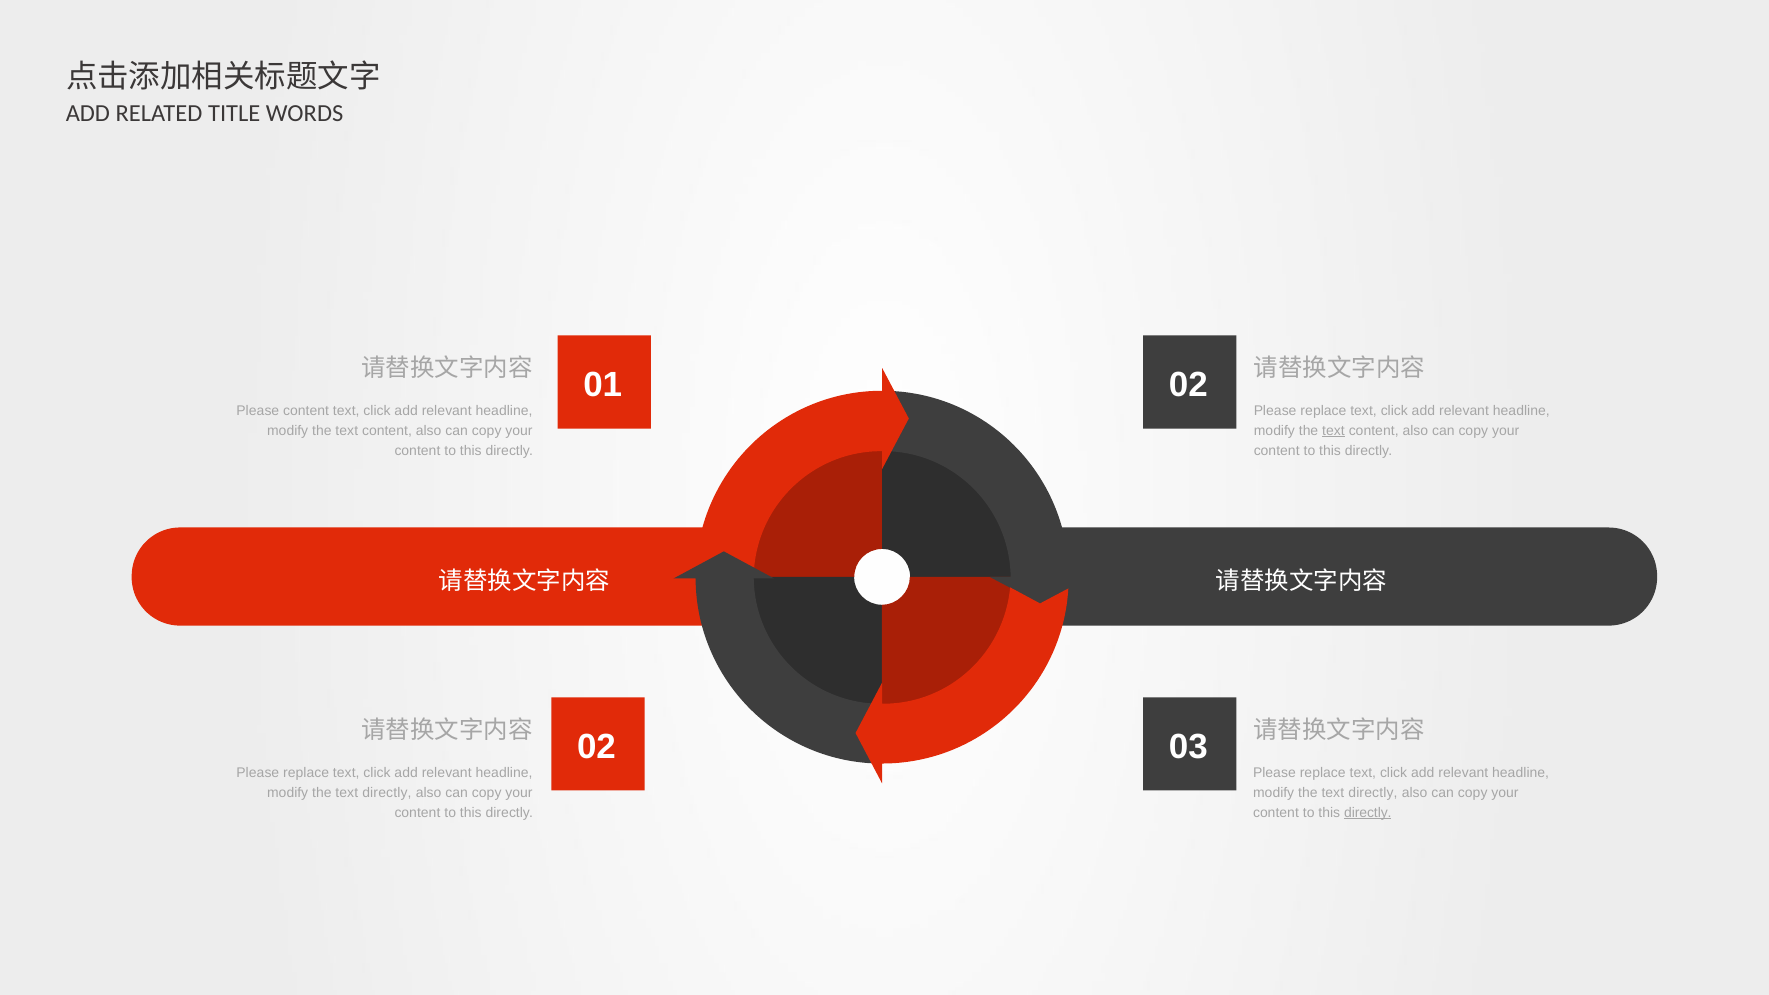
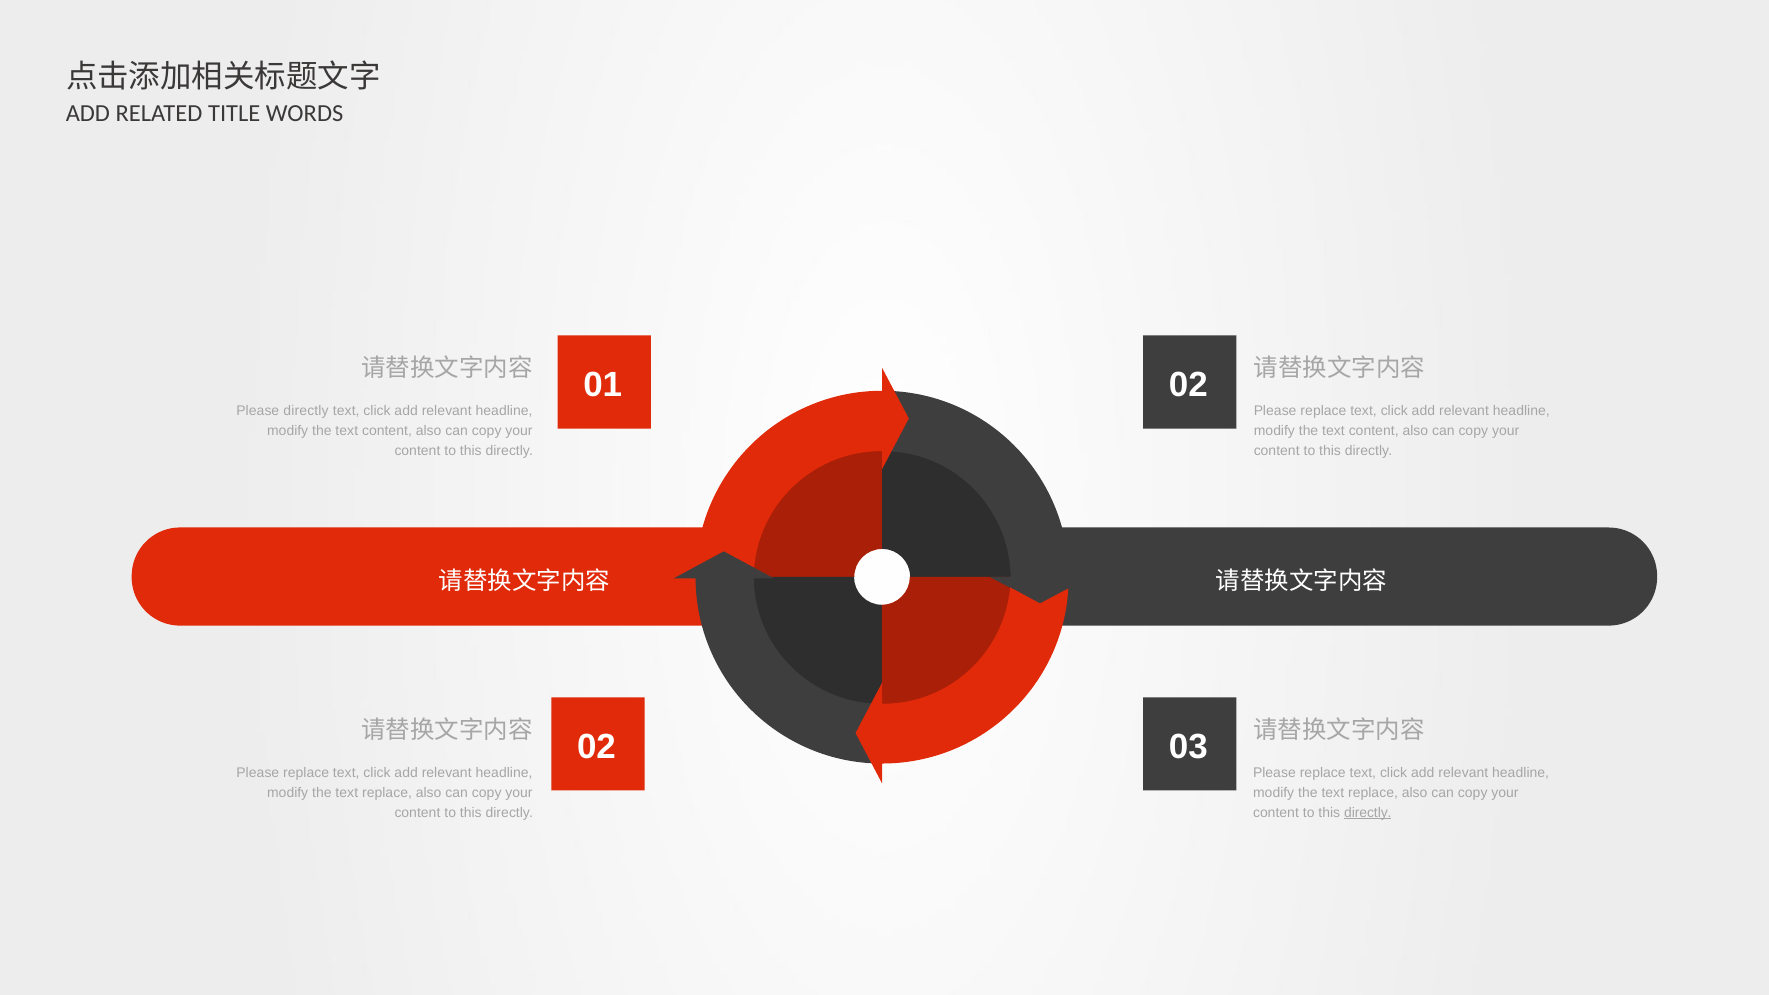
Please content: content -> directly
text at (1334, 431) underline: present -> none
directly at (387, 793): directly -> replace
directly at (1373, 793): directly -> replace
